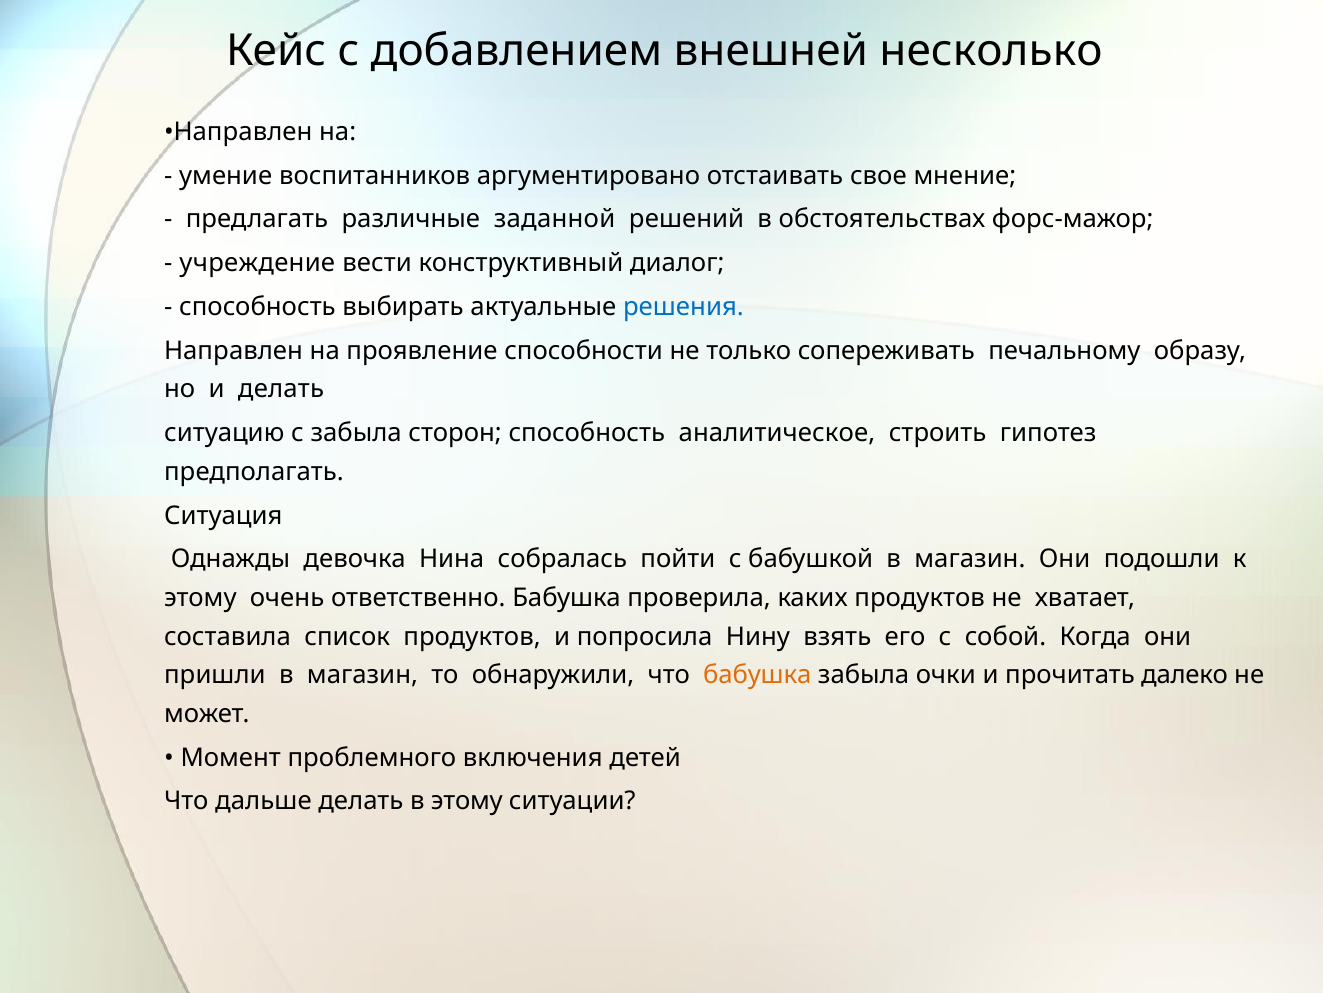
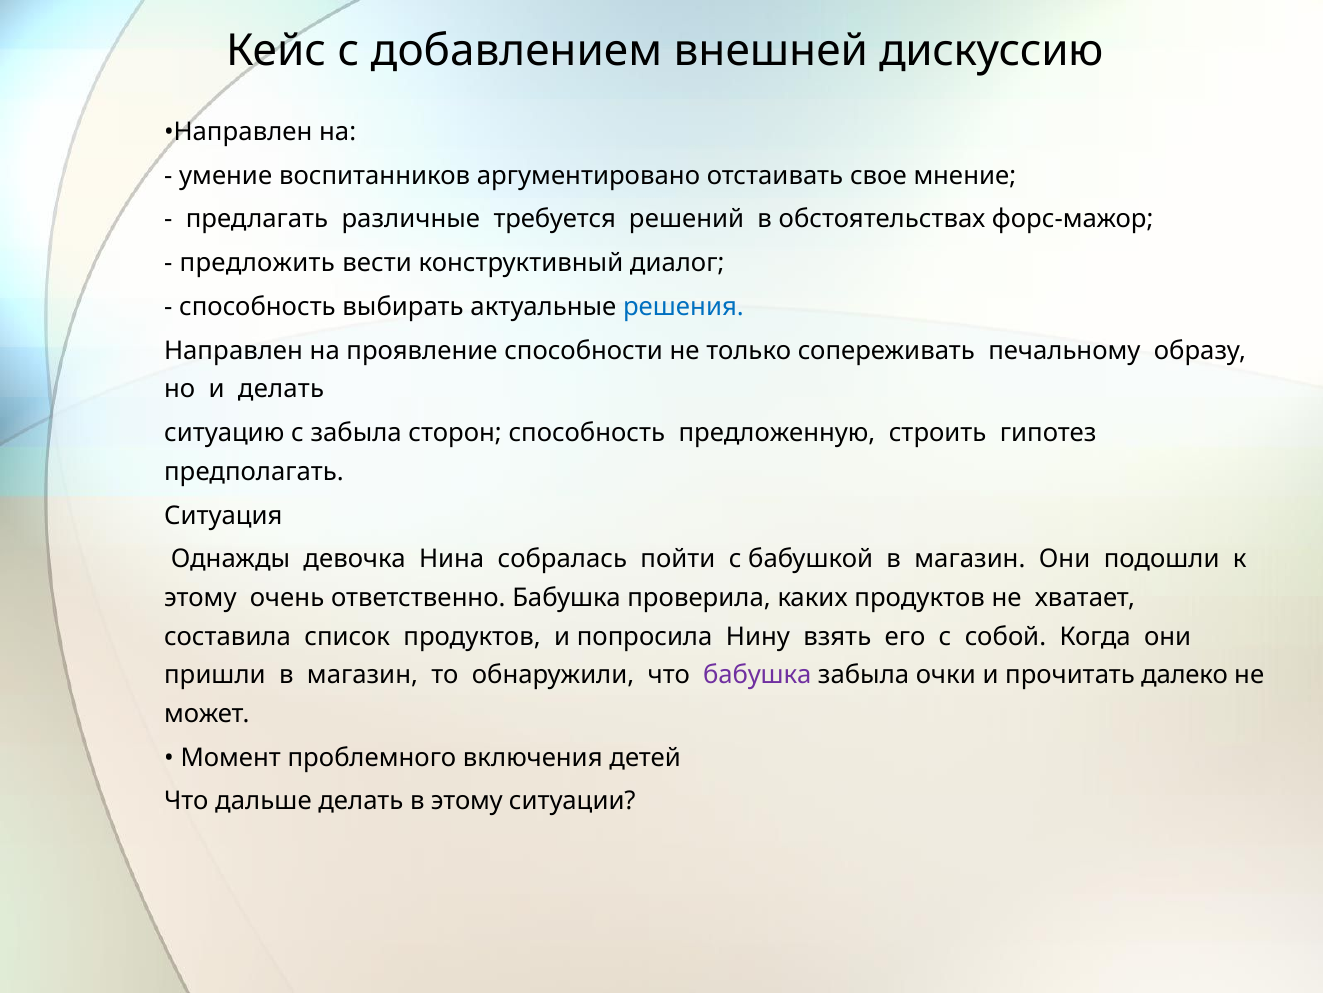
несколько: несколько -> дискуссию
заданной: заданной -> требуется
учреждение: учреждение -> предложить
аналитическое: аналитическое -> предложенную
бабушка at (757, 675) colour: orange -> purple
